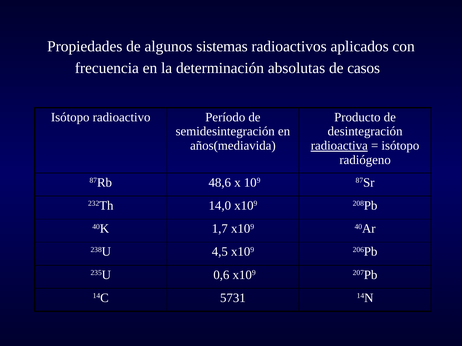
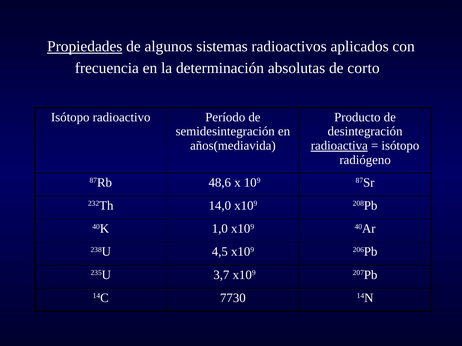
Propiedades underline: none -> present
casos: casos -> corto
1,7: 1,7 -> 1,0
0,6: 0,6 -> 3,7
5731: 5731 -> 7730
